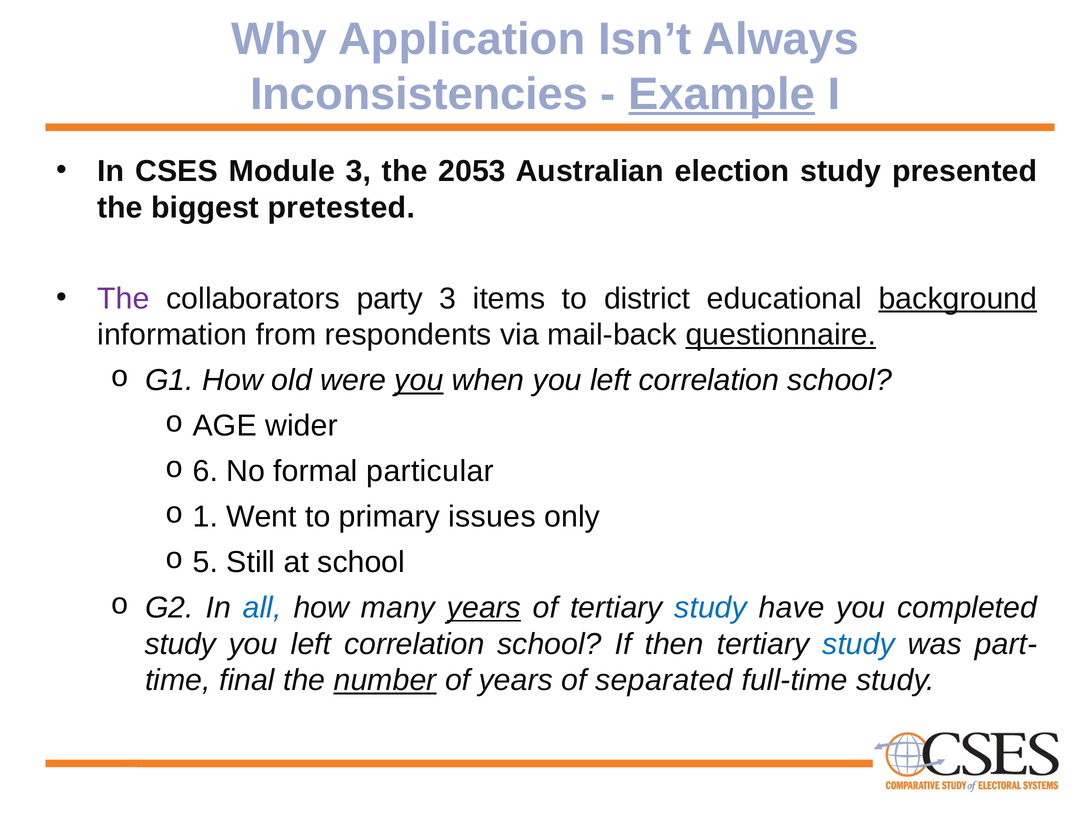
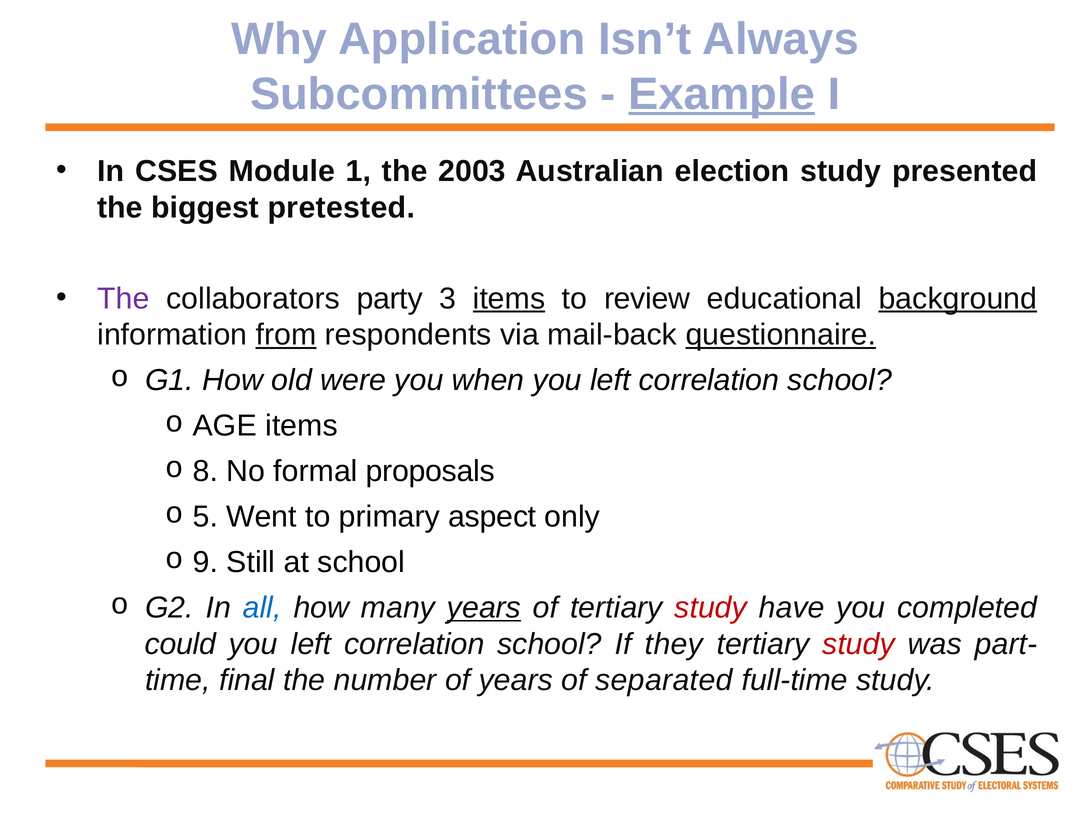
Inconsistencies: Inconsistencies -> Subcommittees
Module 3: 3 -> 1
2053: 2053 -> 2003
items at (509, 299) underline: none -> present
district: district -> review
from underline: none -> present
you at (419, 380) underline: present -> none
AGE wider: wider -> items
6: 6 -> 8
particular: particular -> proposals
1: 1 -> 5
issues: issues -> aspect
5: 5 -> 9
study at (711, 608) colour: blue -> red
study at (180, 644): study -> could
then: then -> they
study at (859, 644) colour: blue -> red
number underline: present -> none
